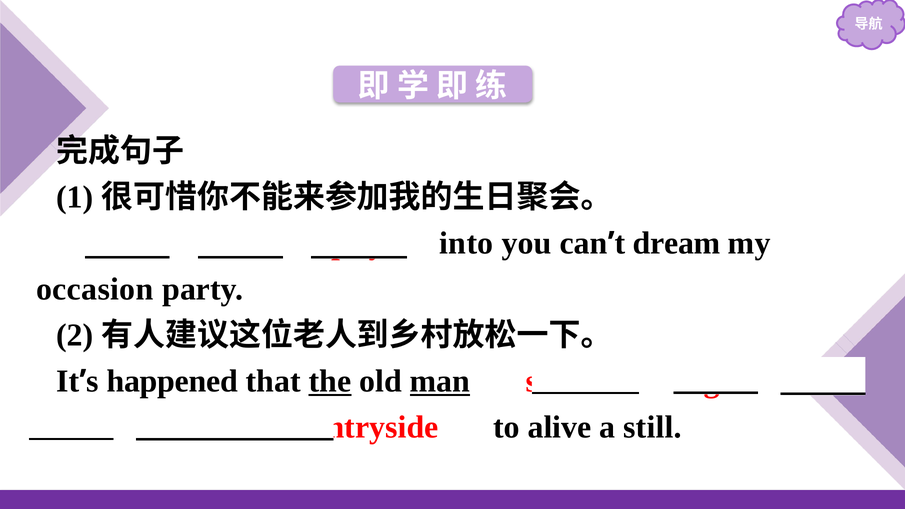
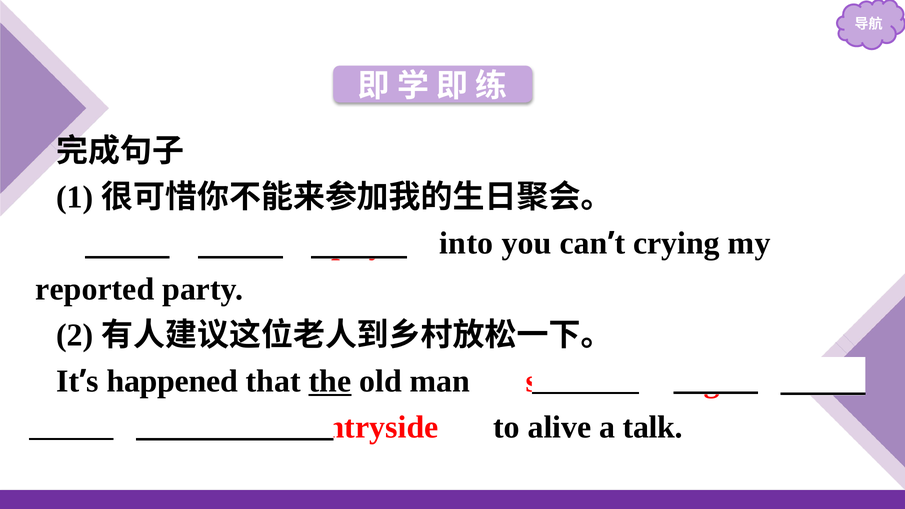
dream: dream -> crying
occasion: occasion -> reported
man underline: present -> none
still: still -> talk
